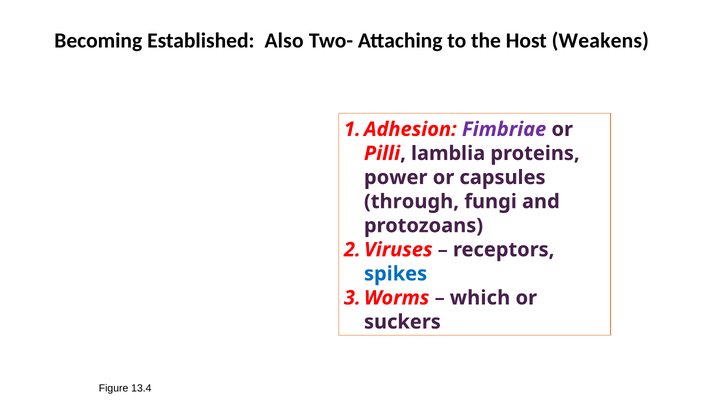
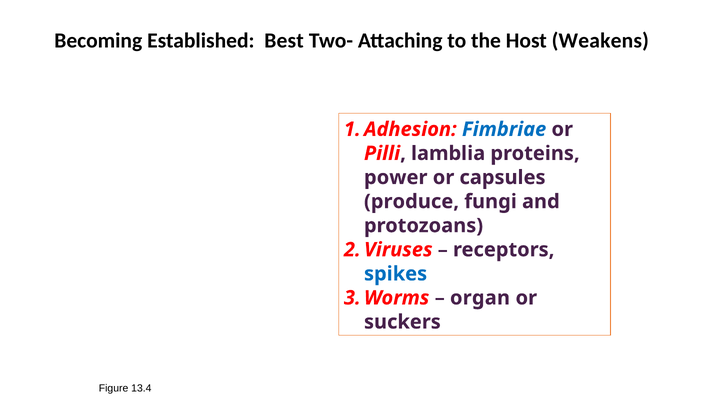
Also: Also -> Best
Fimbriae colour: purple -> blue
through: through -> produce
which: which -> organ
